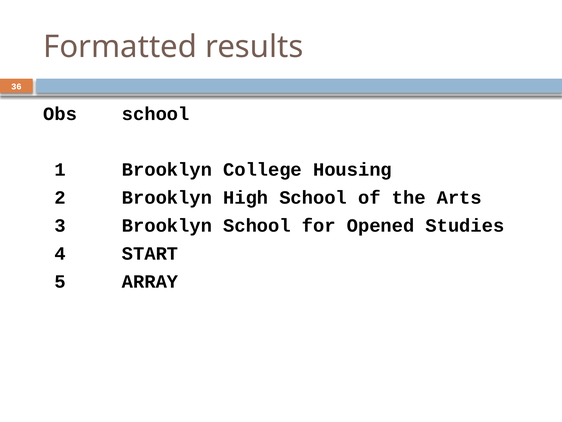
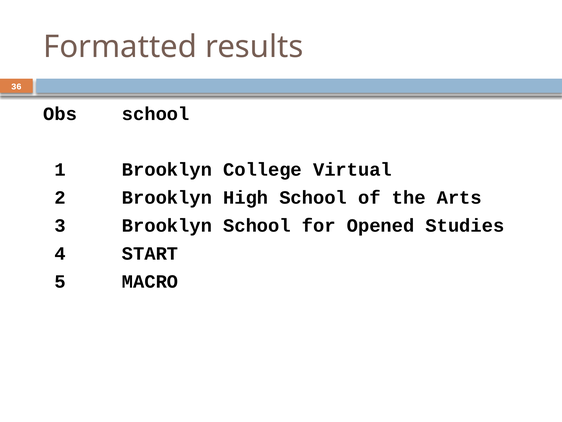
Housing: Housing -> Virtual
ARRAY: ARRAY -> MACRO
